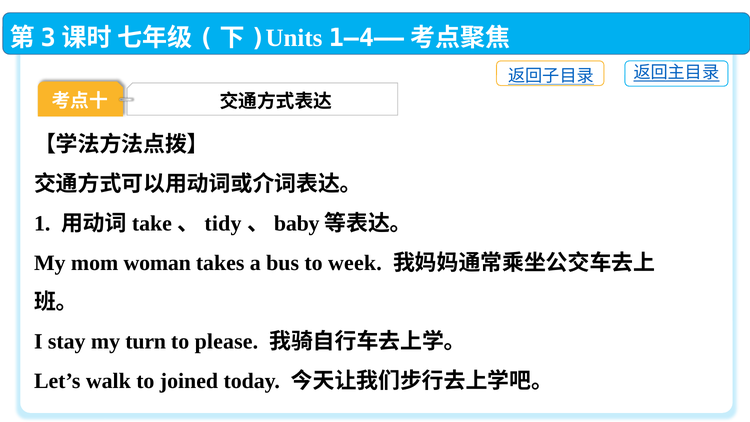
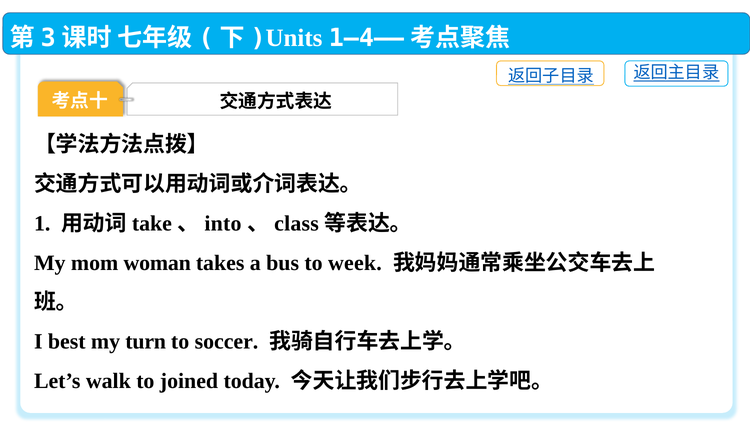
tidy: tidy -> into
baby: baby -> class
stay: stay -> best
please: please -> soccer
